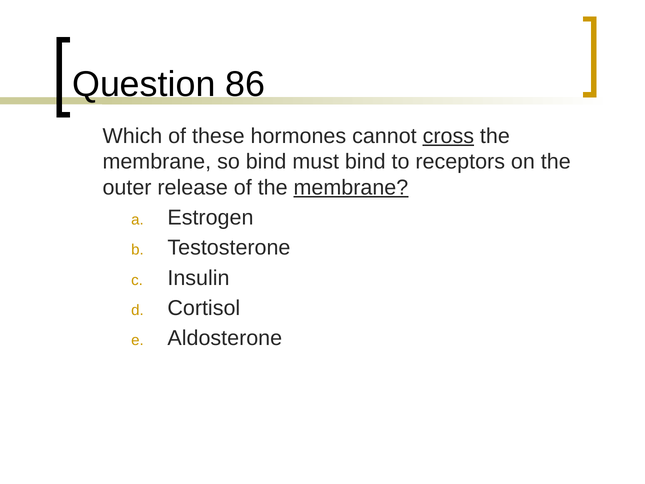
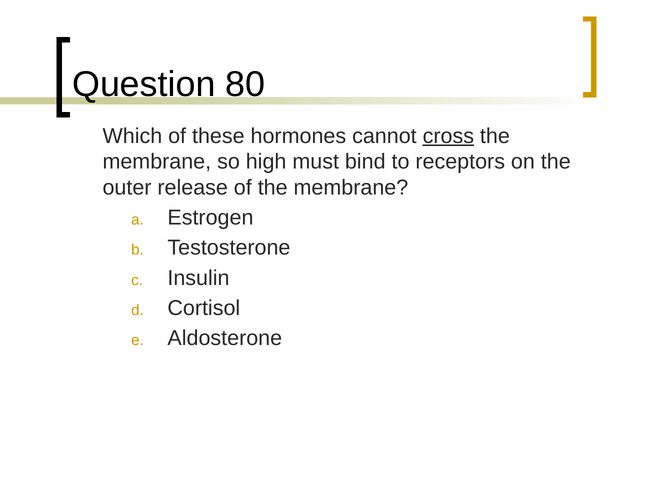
86: 86 -> 80
so bind: bind -> high
membrane at (351, 187) underline: present -> none
